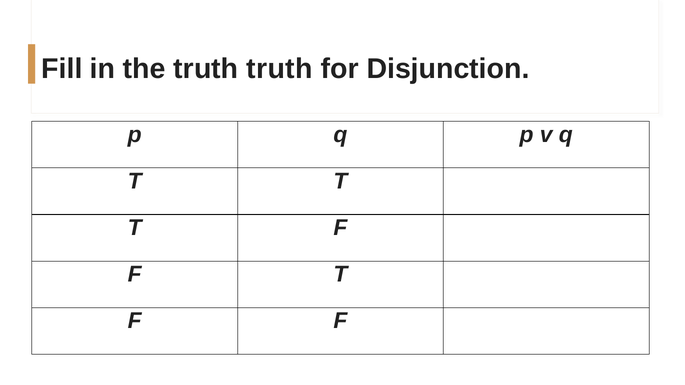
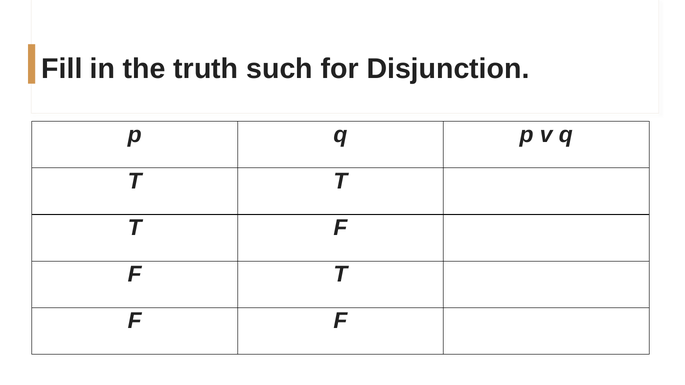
truth truth: truth -> such
